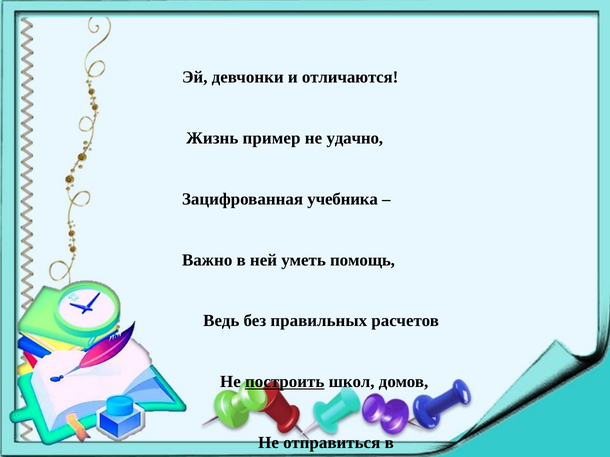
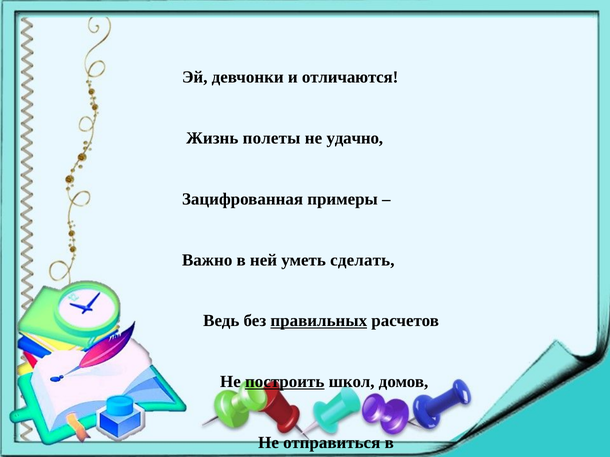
Жизнь пример: пример -> полеты
учебника: учебника -> примеры
уметь помощь: помощь -> сделать
правильных underline: none -> present
